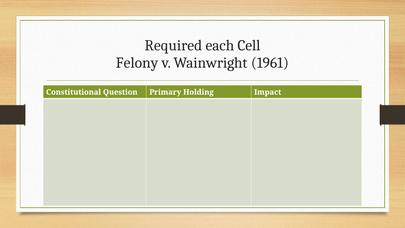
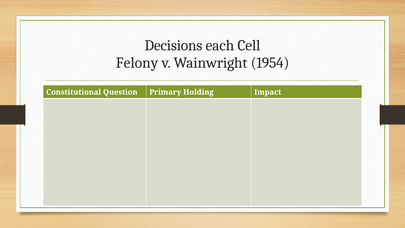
Required: Required -> Decisions
1961: 1961 -> 1954
